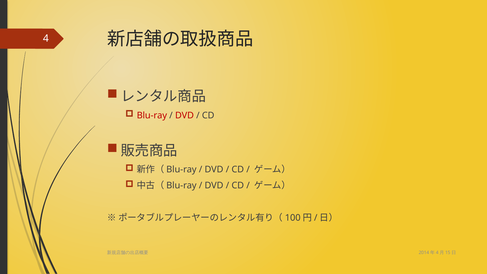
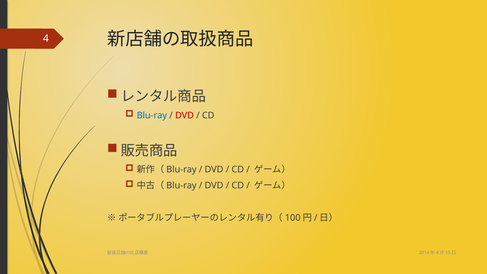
Blu-ray colour: red -> blue
